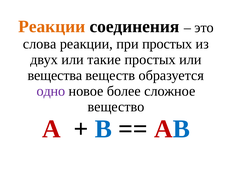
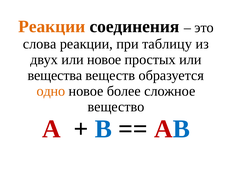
при простых: простых -> таблицу
или такие: такие -> новое
одно colour: purple -> orange
